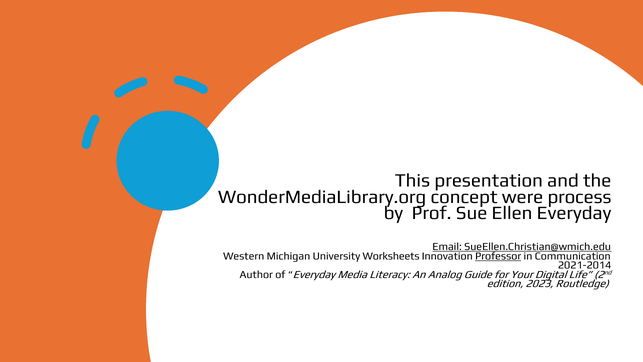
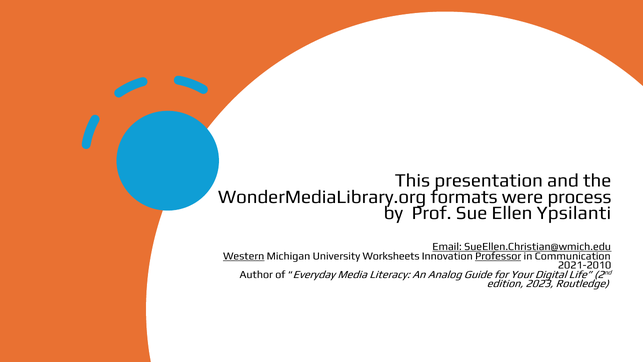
concept: concept -> formats
Ellen Everyday: Everyday -> Ypsilanti
Western underline: none -> present
2021-2014: 2021-2014 -> 2021-2010
